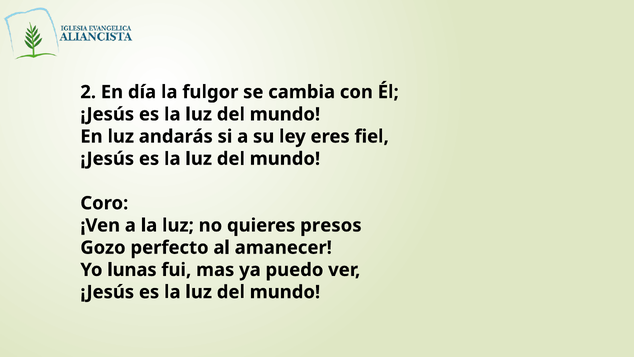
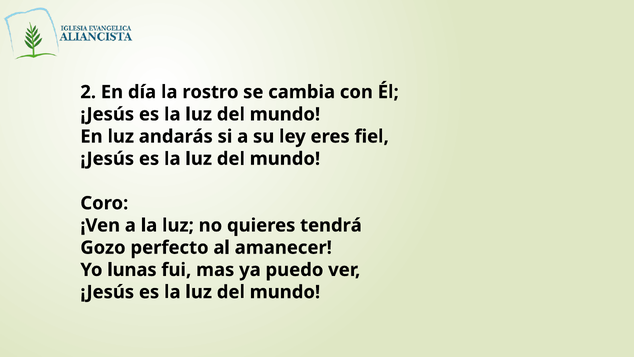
fulgor: fulgor -> rostro
presos: presos -> tendrá
